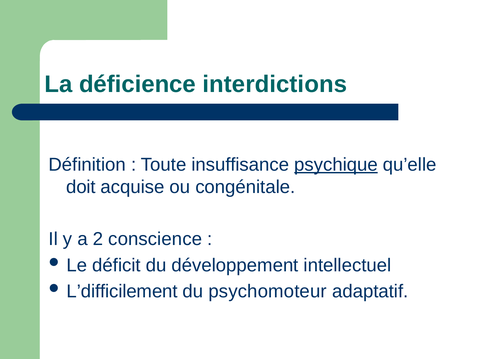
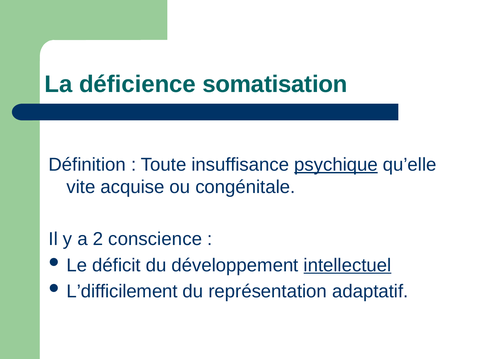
interdictions: interdictions -> somatisation
doit: doit -> vite
intellectuel underline: none -> present
psychomoteur: psychomoteur -> représentation
